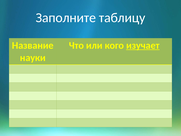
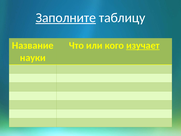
Заполните underline: none -> present
